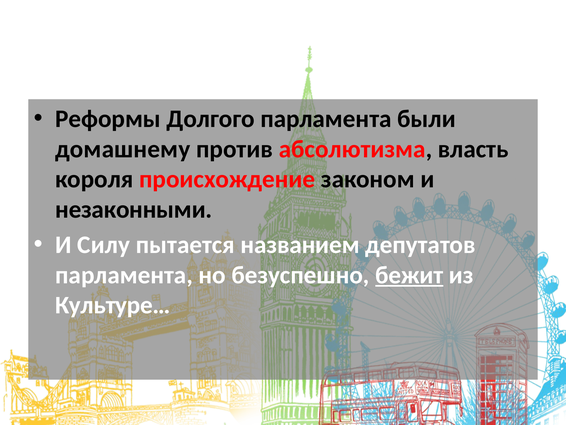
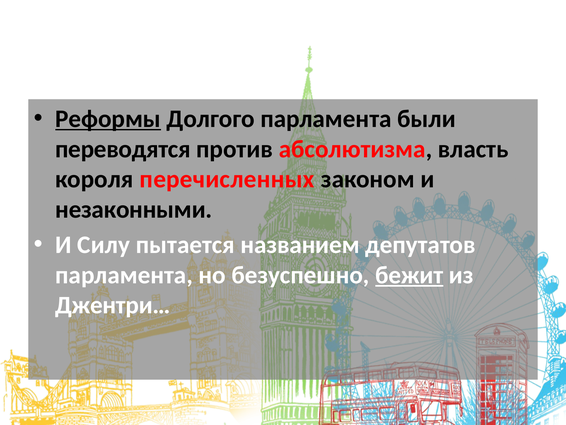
Реформы underline: none -> present
домашнему: домашнему -> переводятся
происхождение: происхождение -> перечисленных
Культуре…: Культуре… -> Джентри…
